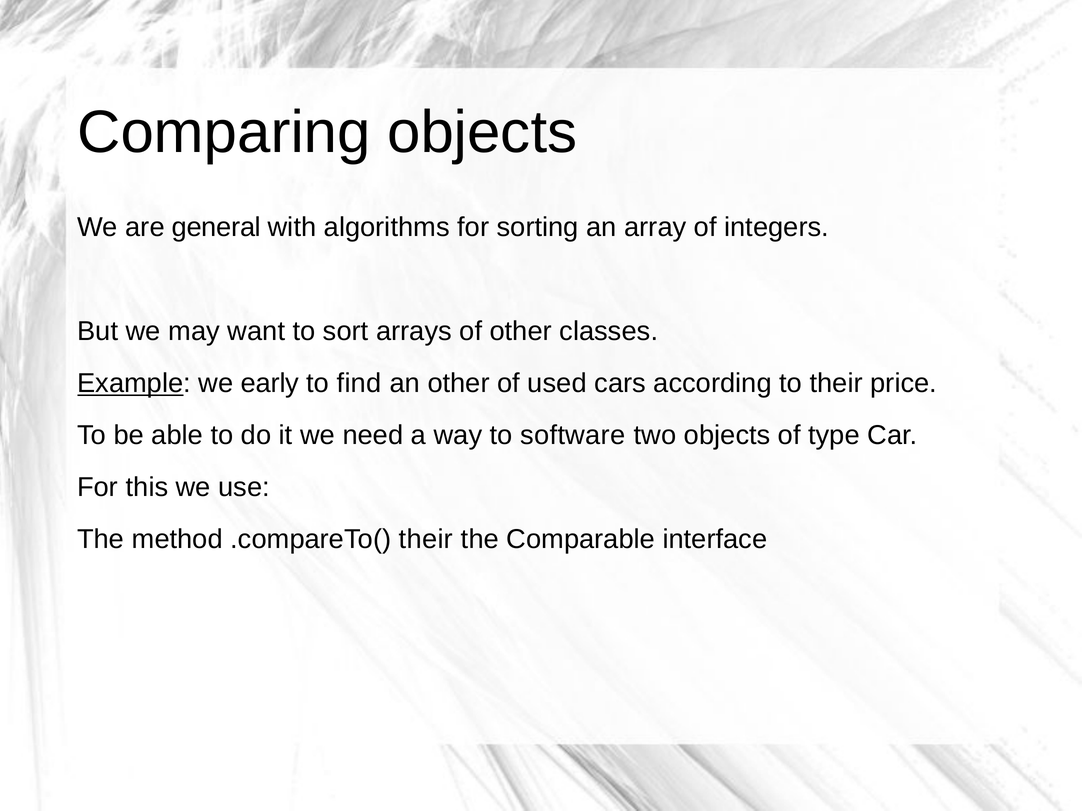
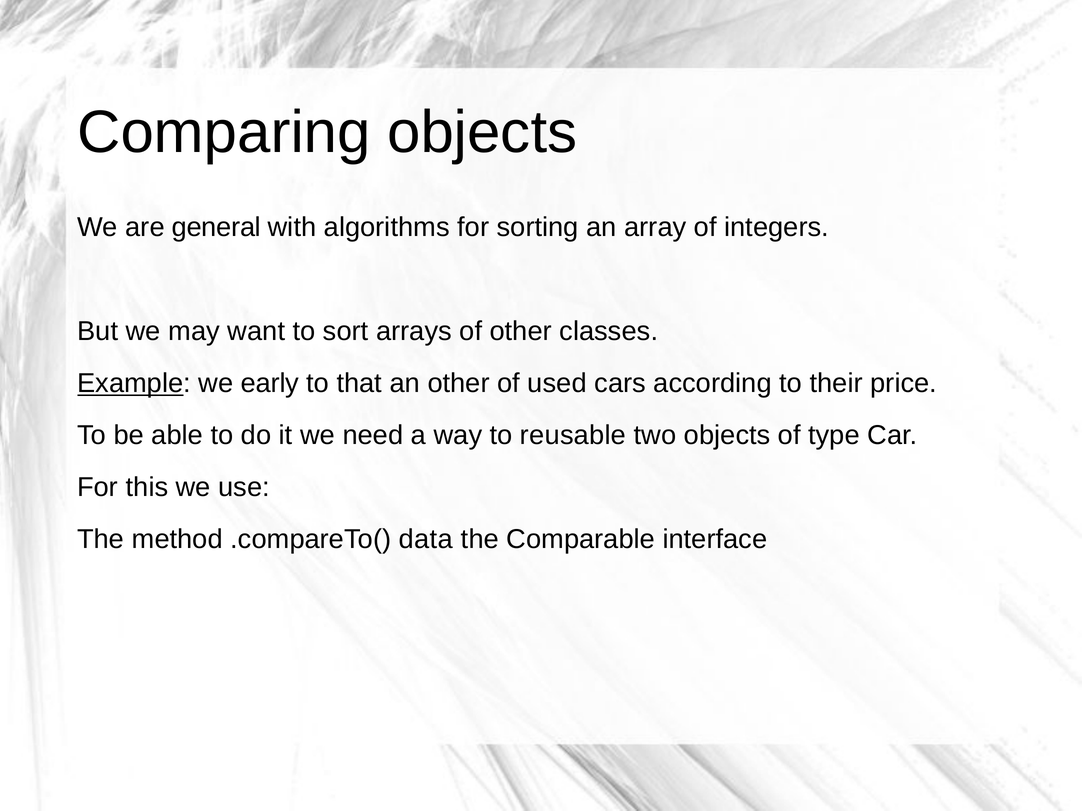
find: find -> that
software: software -> reusable
.compareTo( their: their -> data
